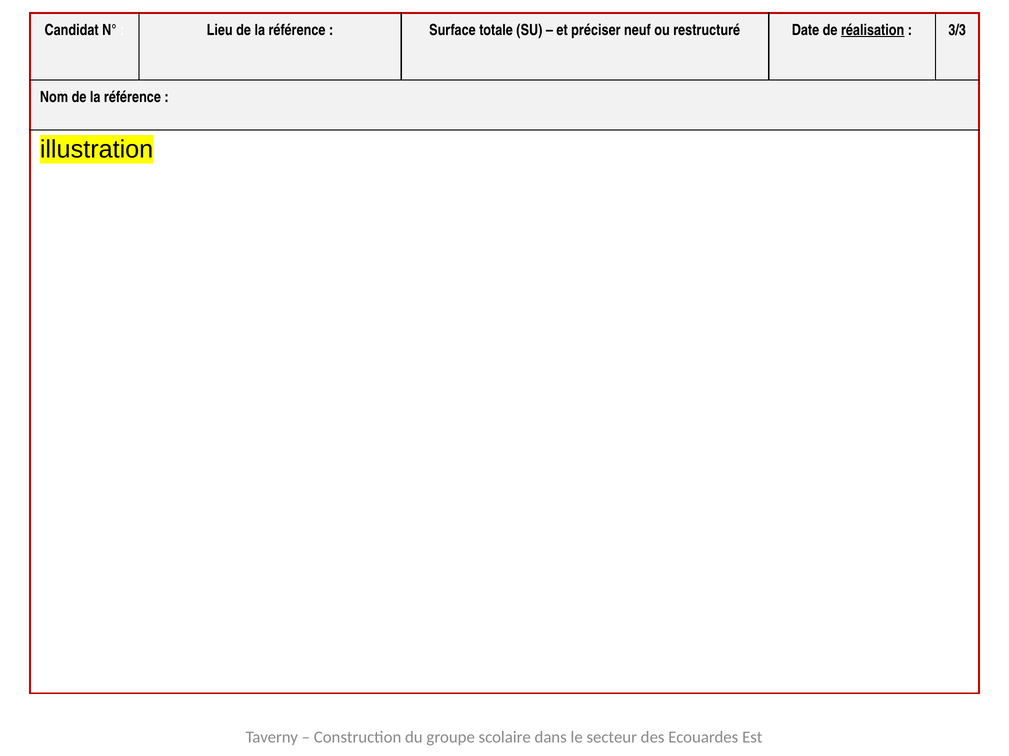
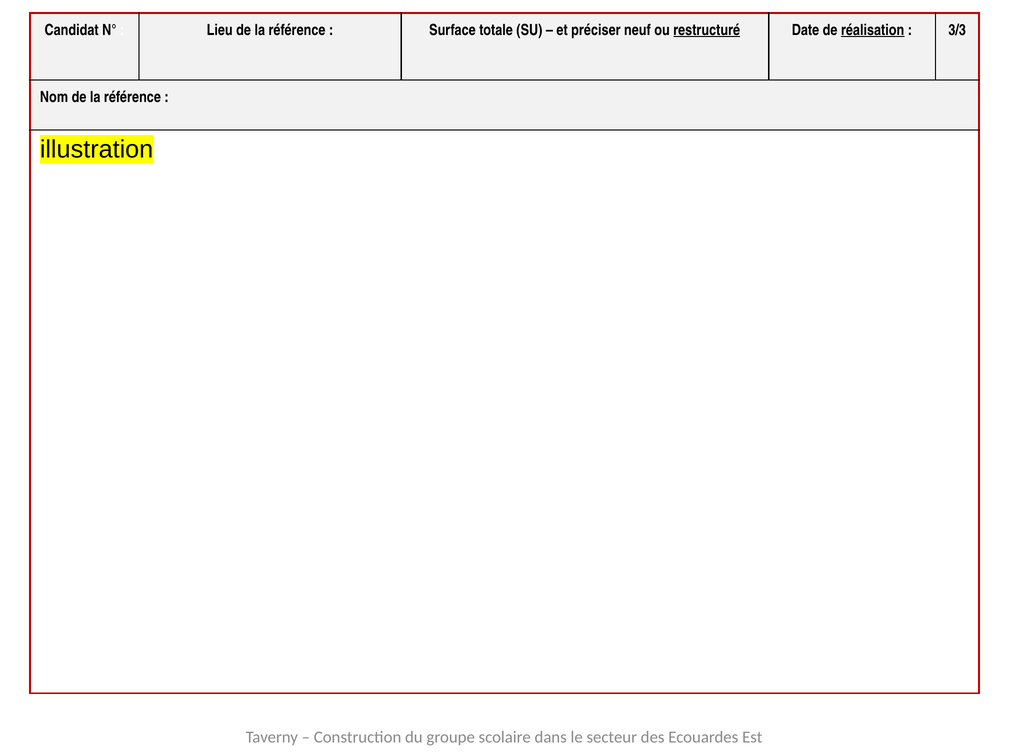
restructuré underline: none -> present
